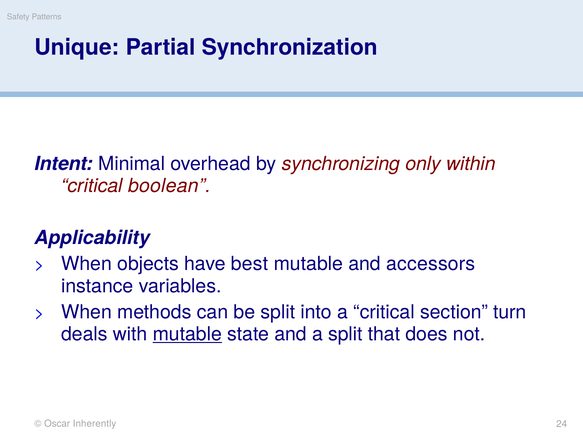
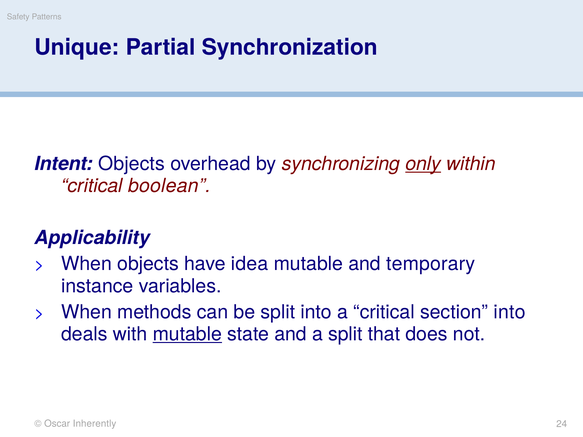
Intent Minimal: Minimal -> Objects
only underline: none -> present
best: best -> idea
accessors: accessors -> temporary
section turn: turn -> into
